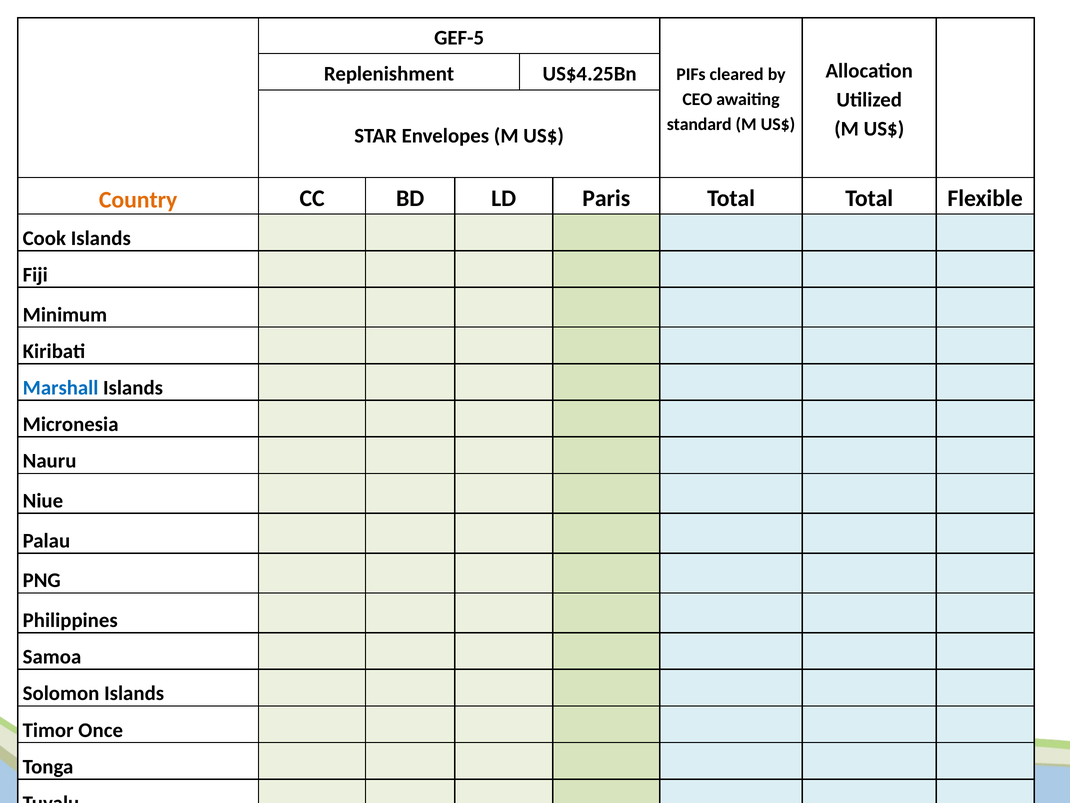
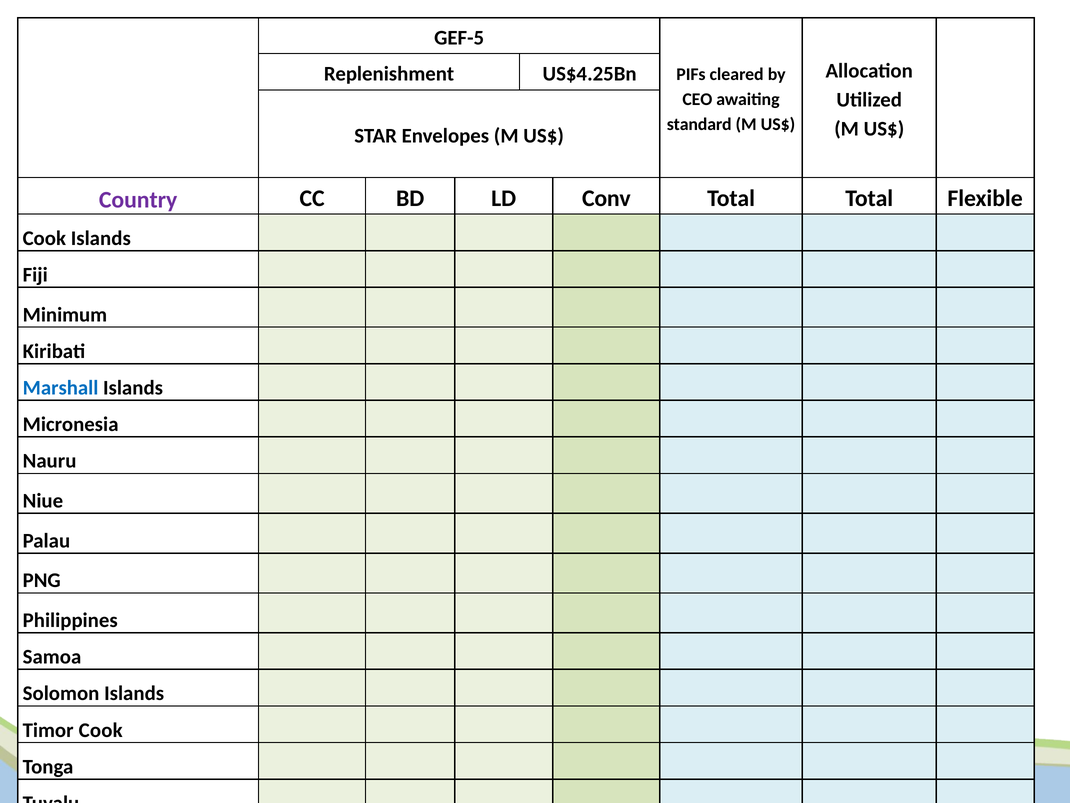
Country colour: orange -> purple
Paris: Paris -> Conv
Timor Once: Once -> Cook
